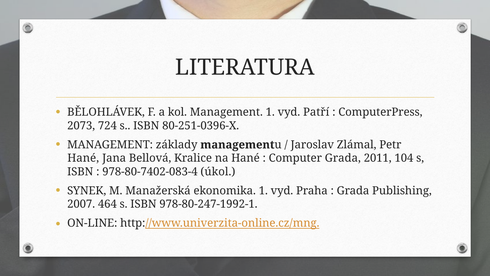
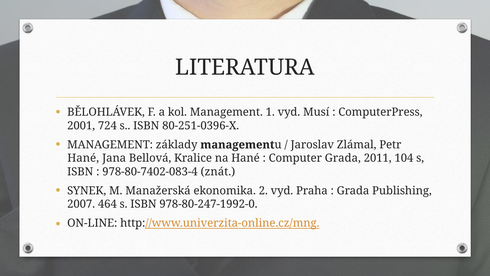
Patří: Patří -> Musí
2073: 2073 -> 2001
úkol: úkol -> znát
ekonomika 1: 1 -> 2
978-80-247-1992-1: 978-80-247-1992-1 -> 978-80-247-1992-0
